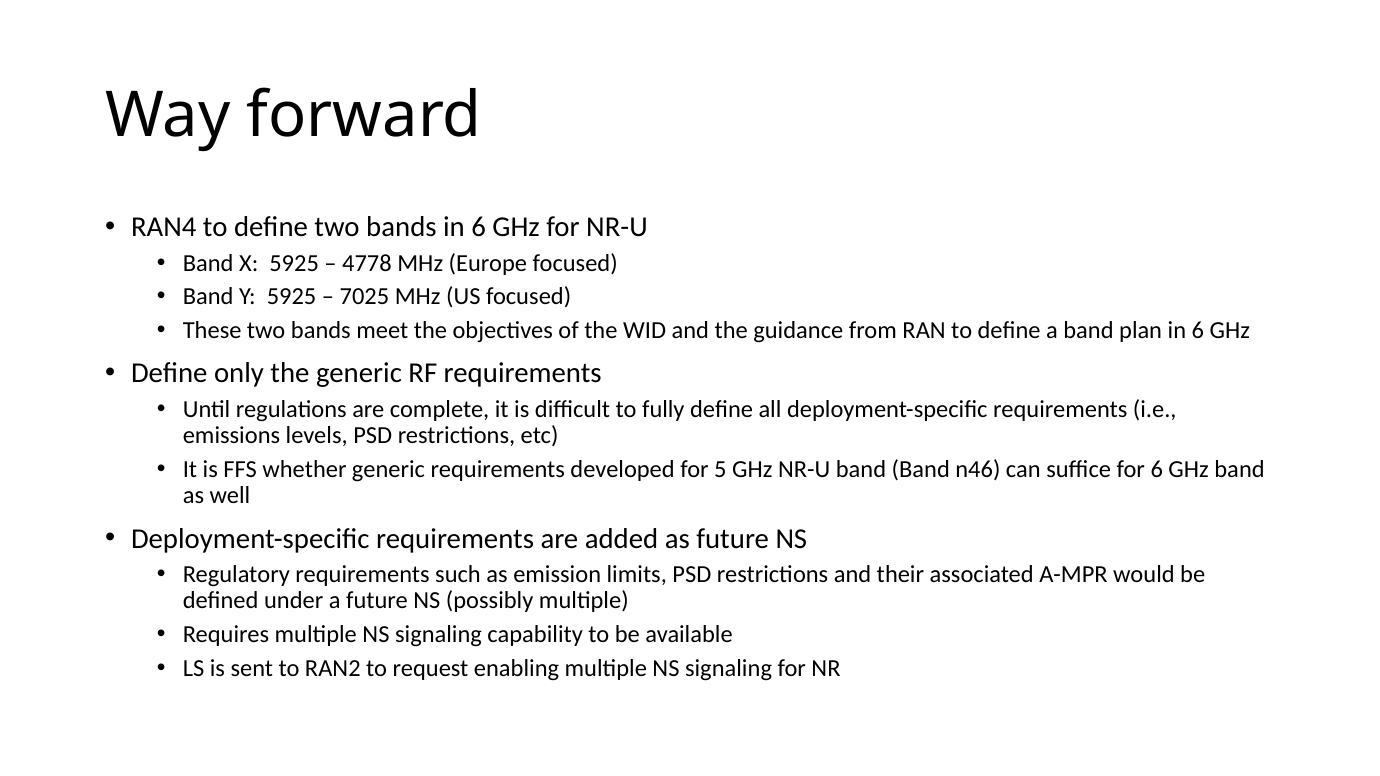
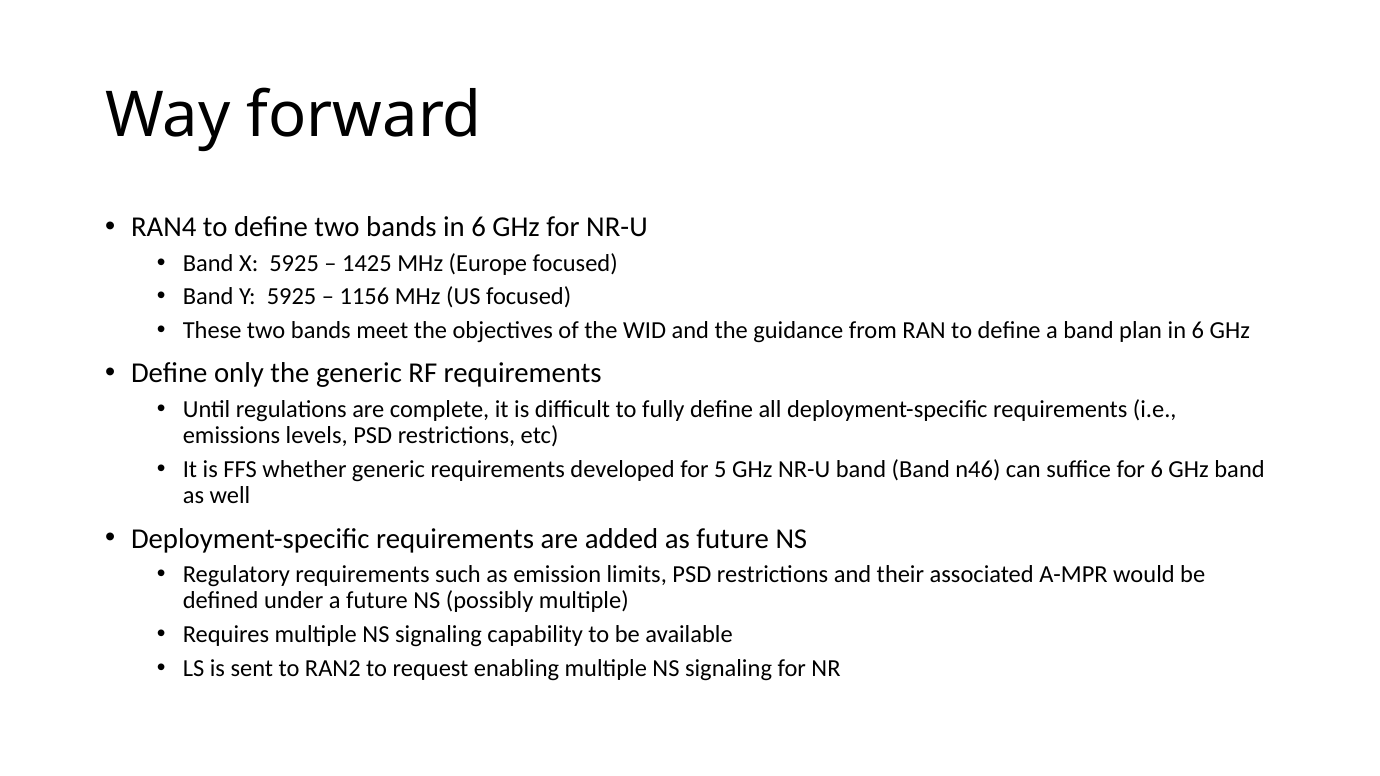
4778: 4778 -> 1425
7025: 7025 -> 1156
